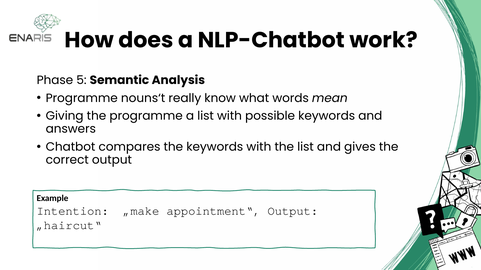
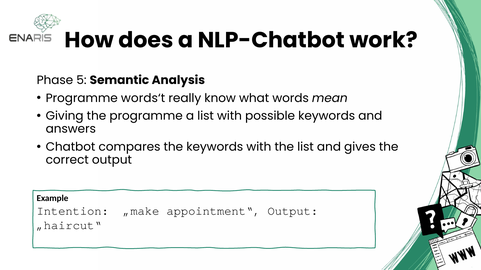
nouns‘t: nouns‘t -> words‘t
